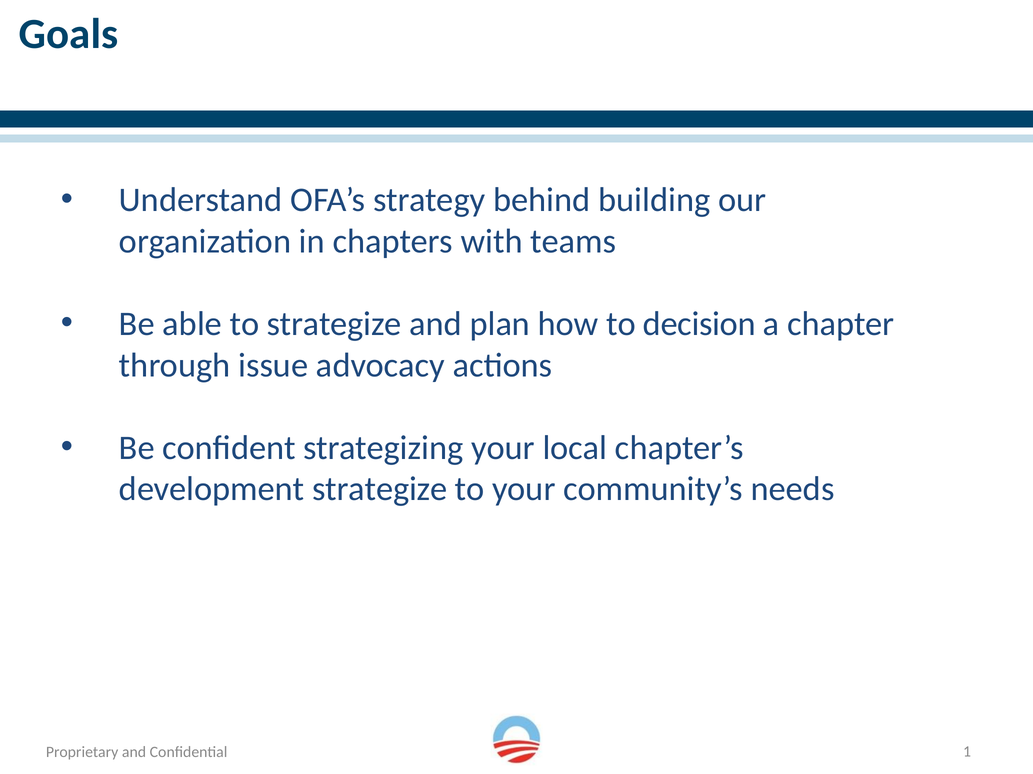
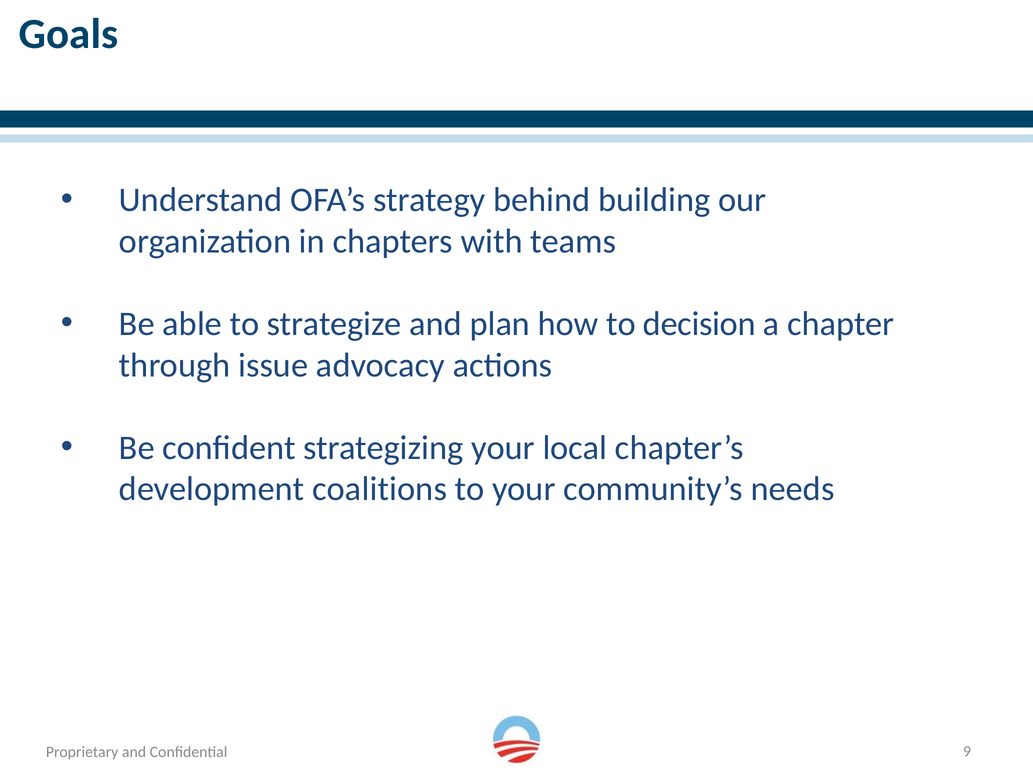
development strategize: strategize -> coalitions
1: 1 -> 9
